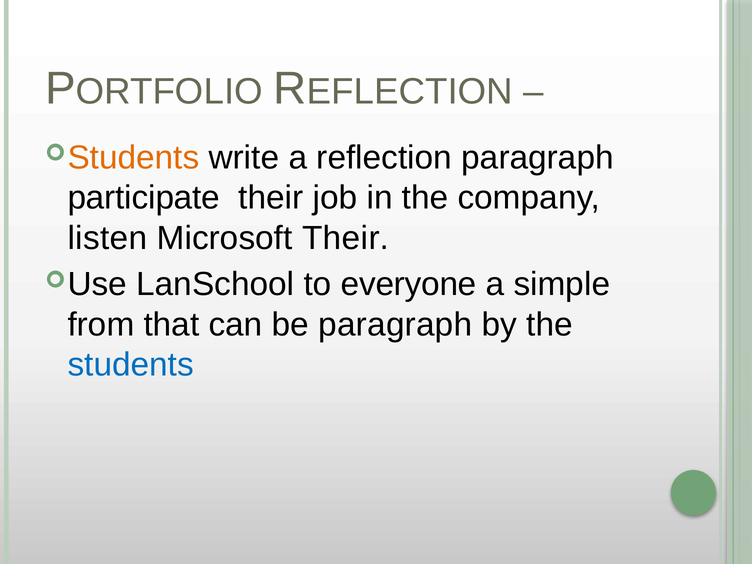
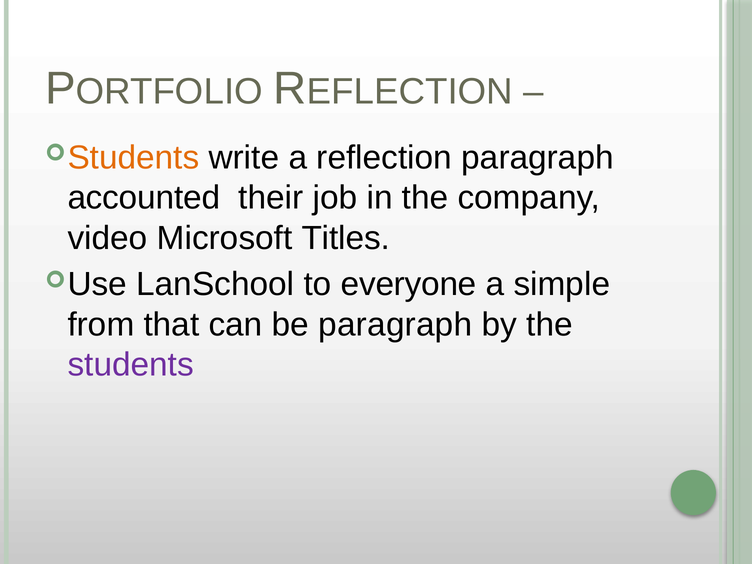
participate: participate -> accounted
listen: listen -> video
Microsoft Their: Their -> Titles
students at (131, 365) colour: blue -> purple
